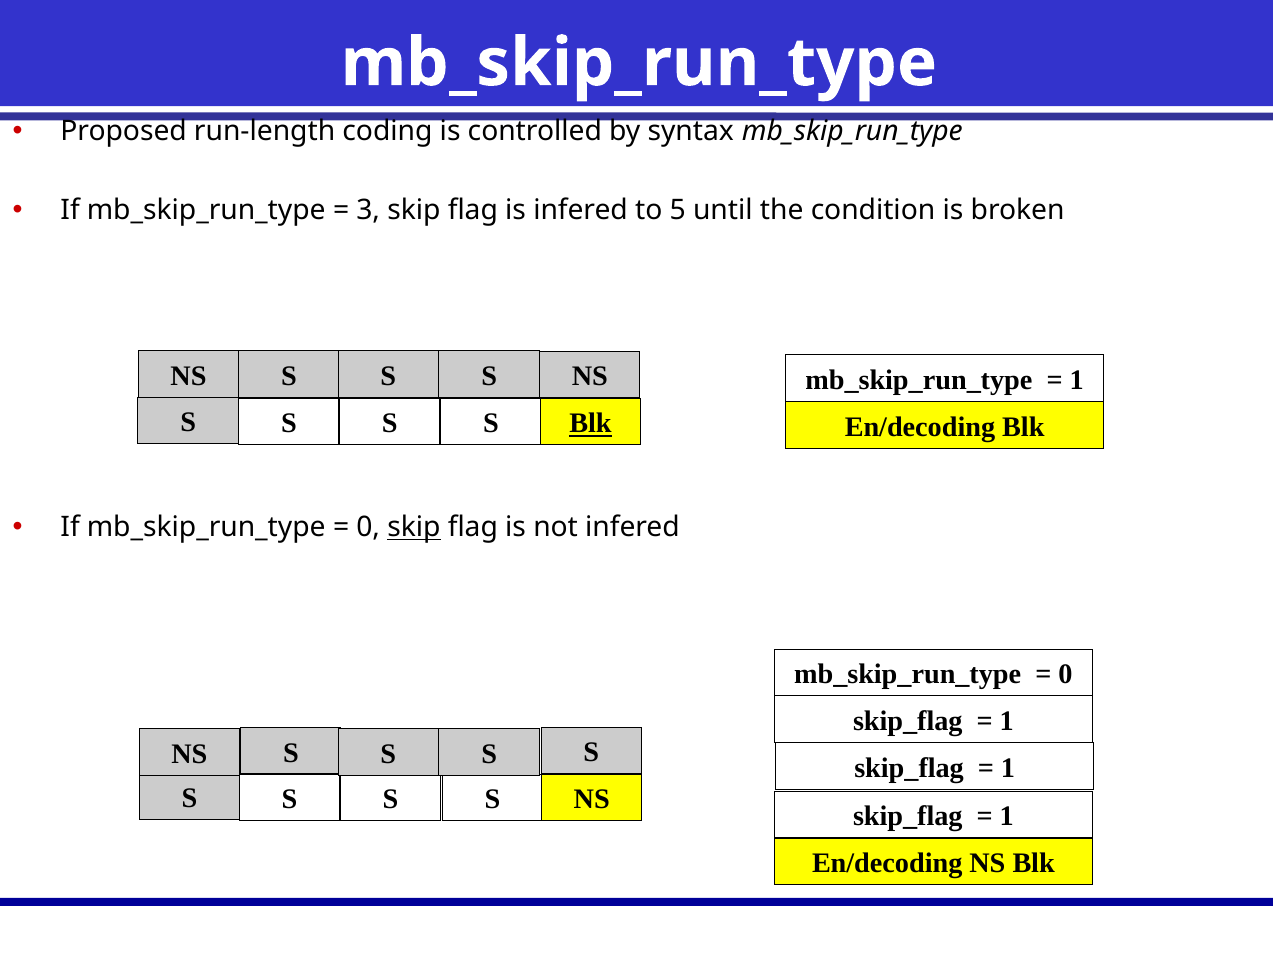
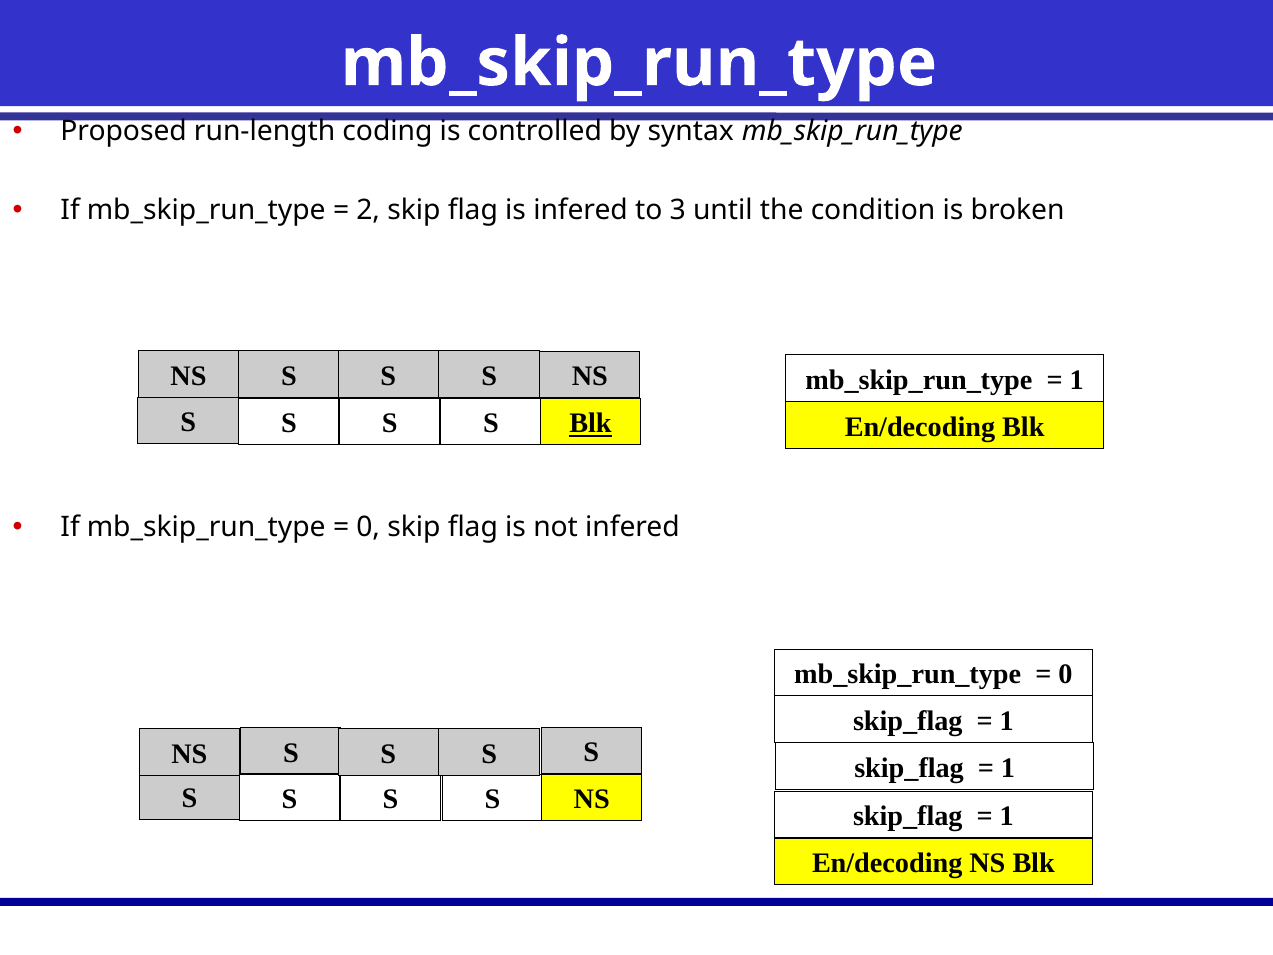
3: 3 -> 2
5: 5 -> 3
skip at (414, 527) underline: present -> none
